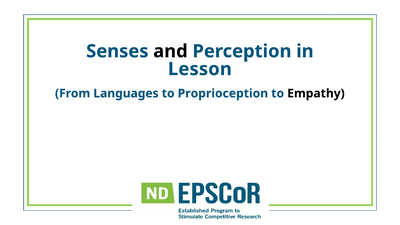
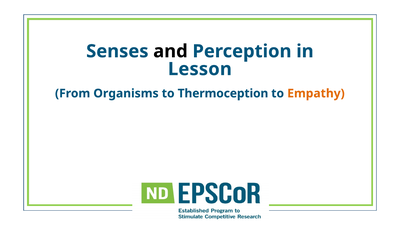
Languages: Languages -> Organisms
Proprioception: Proprioception -> Thermoception
Empathy colour: black -> orange
